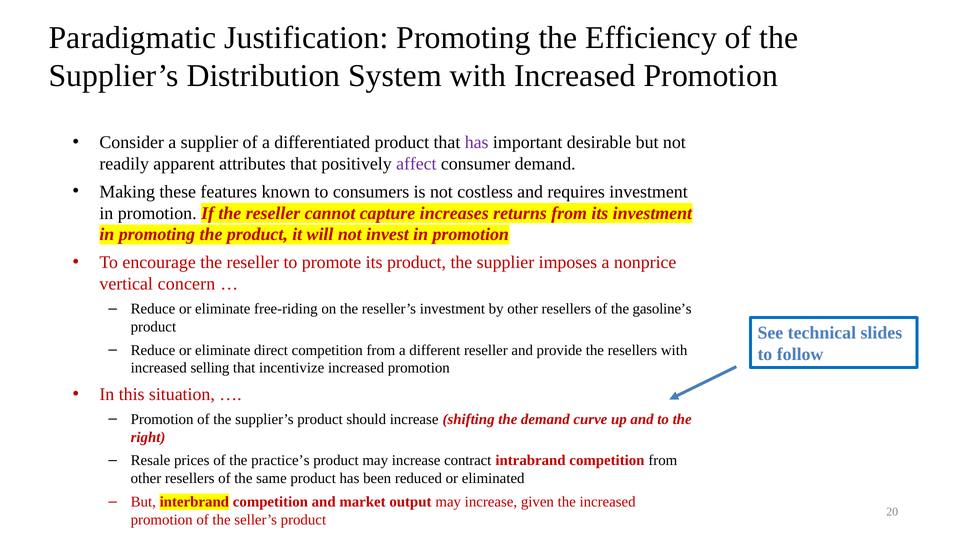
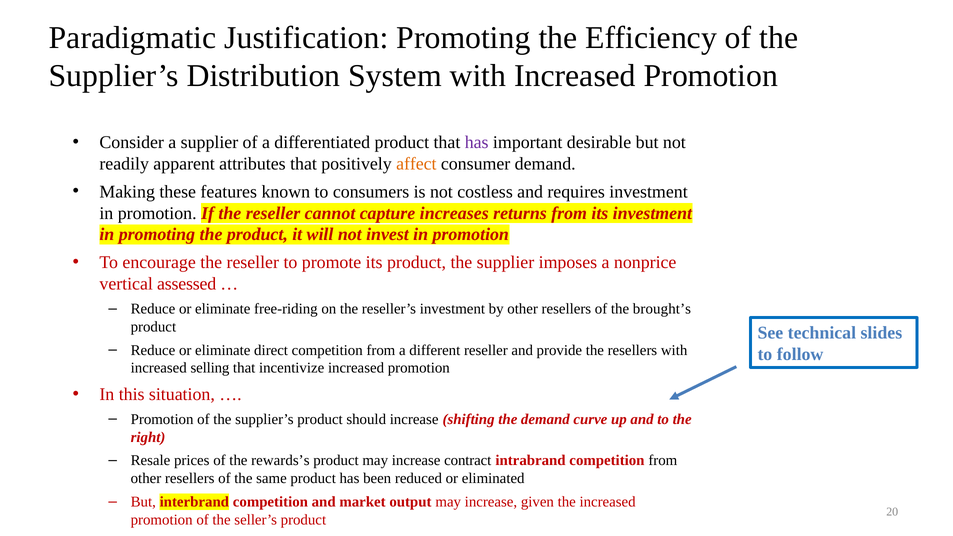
affect colour: purple -> orange
concern: concern -> assessed
gasoline’s: gasoline’s -> brought’s
practice’s: practice’s -> rewards’s
